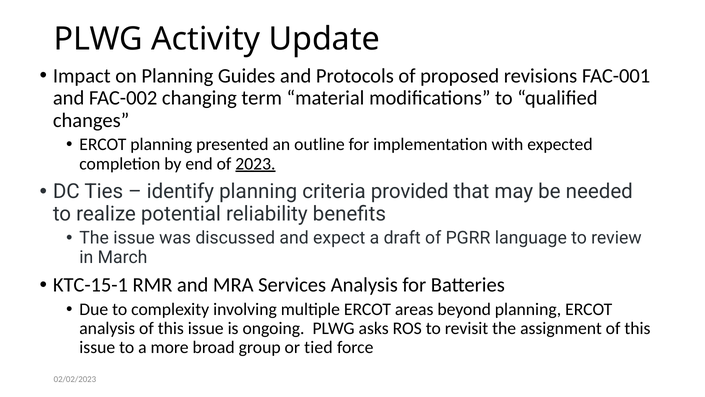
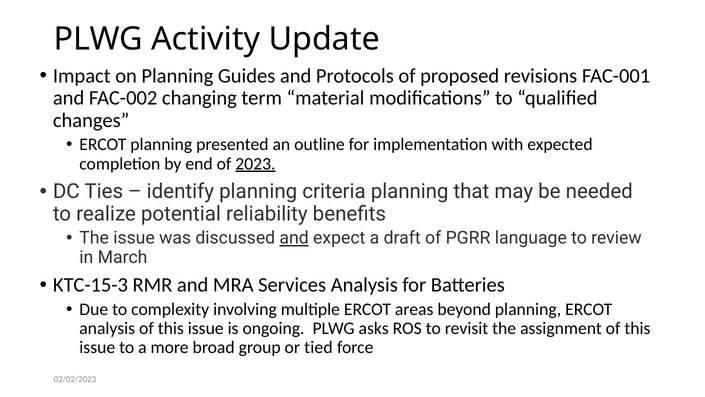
criteria provided: provided -> planning
and at (294, 238) underline: none -> present
KTC-15-1: KTC-15-1 -> KTC-15-3
